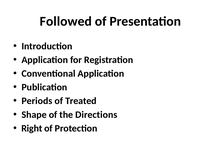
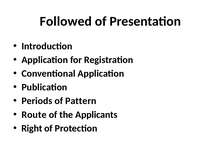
Treated: Treated -> Pattern
Shape: Shape -> Route
Directions: Directions -> Applicants
